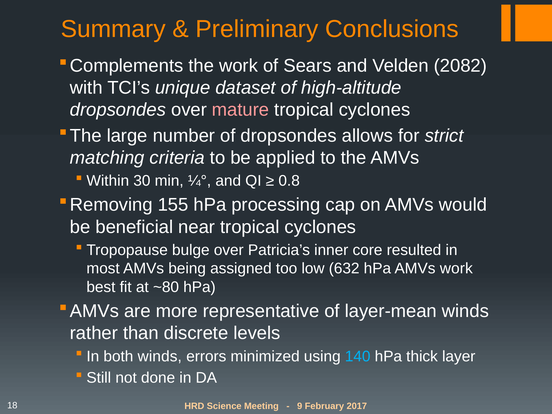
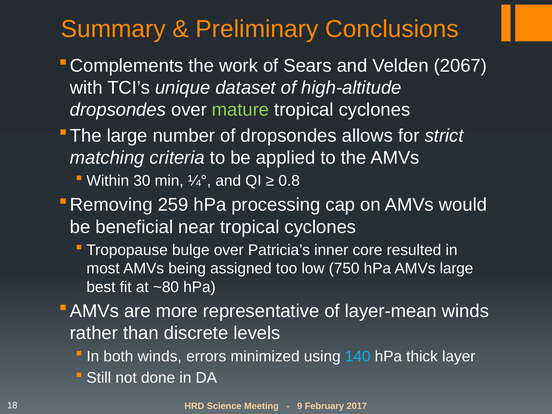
2082: 2082 -> 2067
mature colour: pink -> light green
155: 155 -> 259
632: 632 -> 750
AMVs work: work -> large
